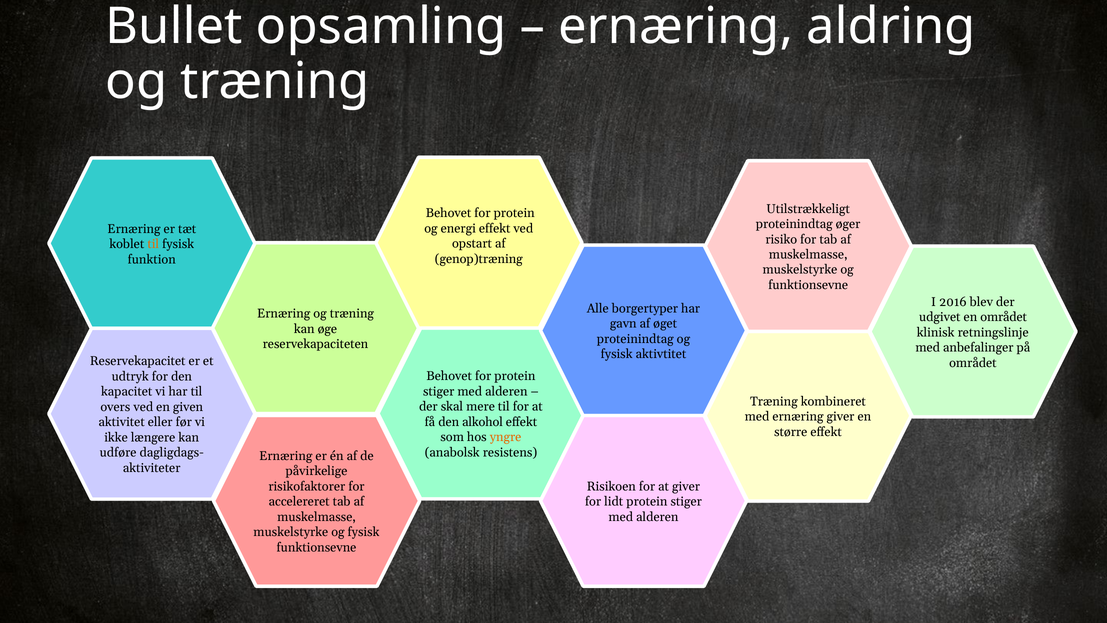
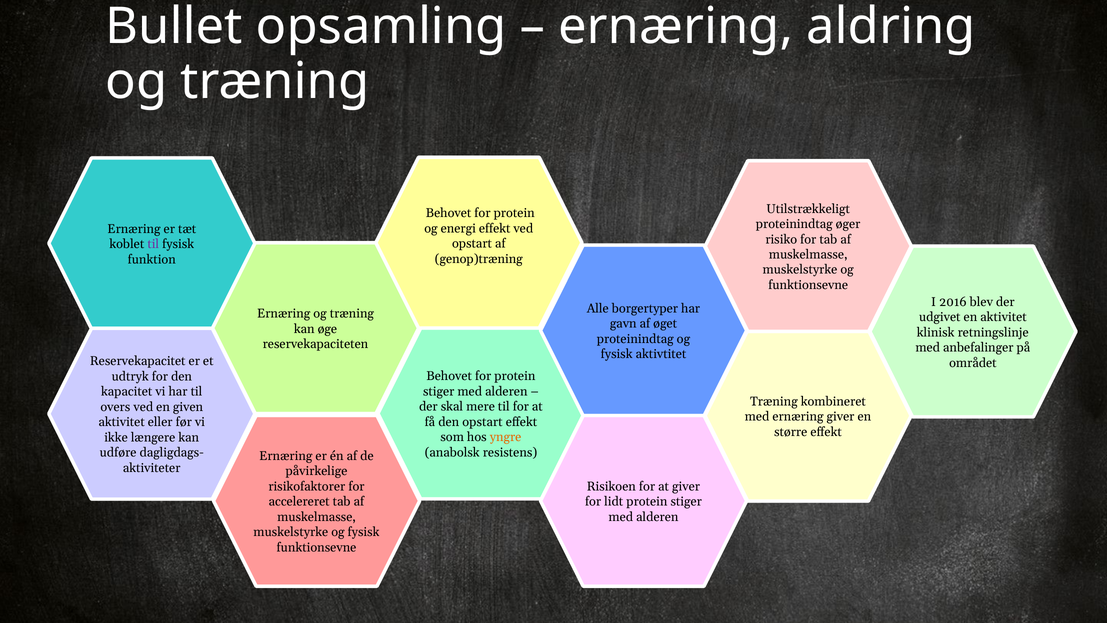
til at (153, 244) colour: orange -> purple
en området: området -> aktivitet
den alkohol: alkohol -> opstart
